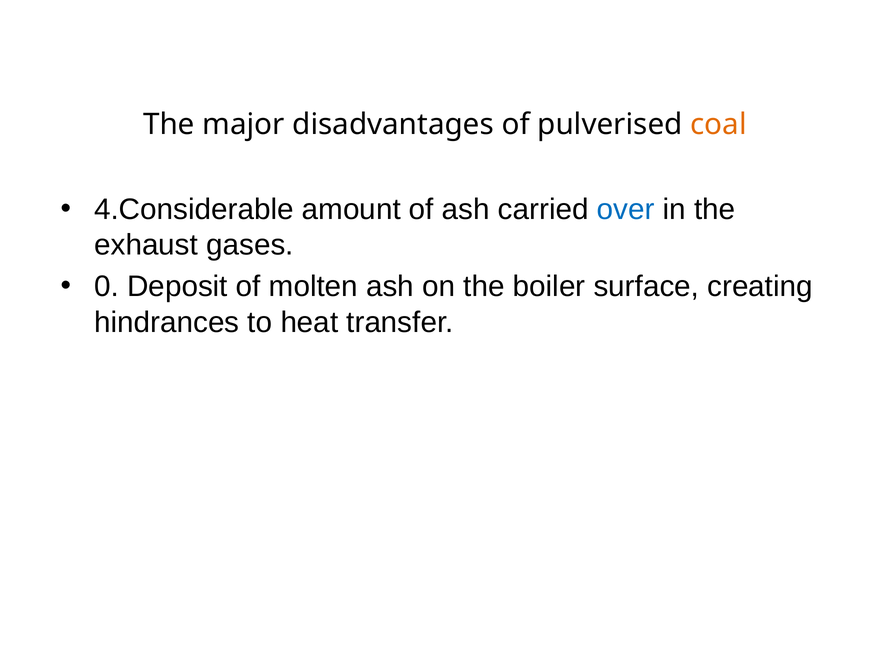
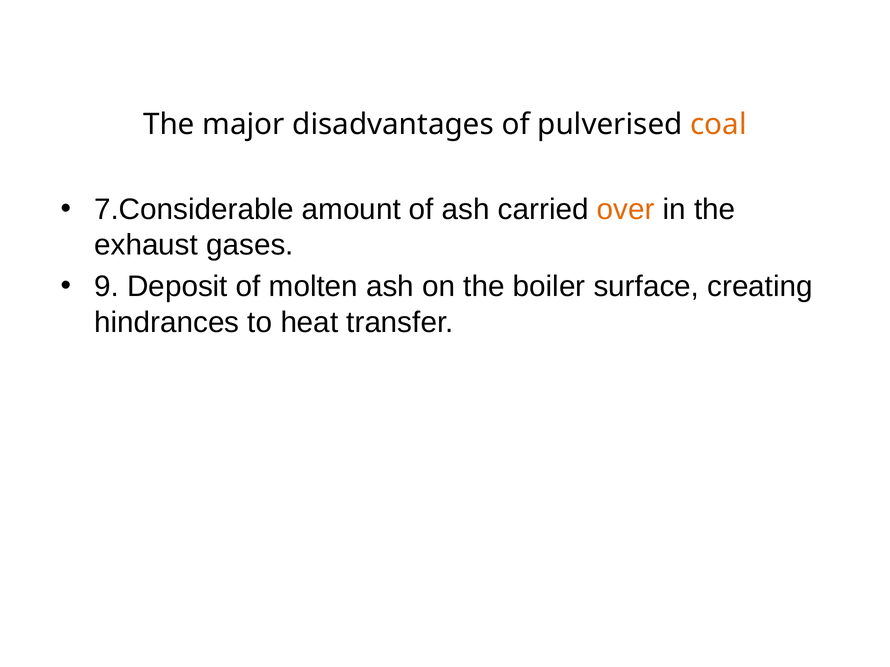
4.Considerable: 4.Considerable -> 7.Considerable
over colour: blue -> orange
0: 0 -> 9
